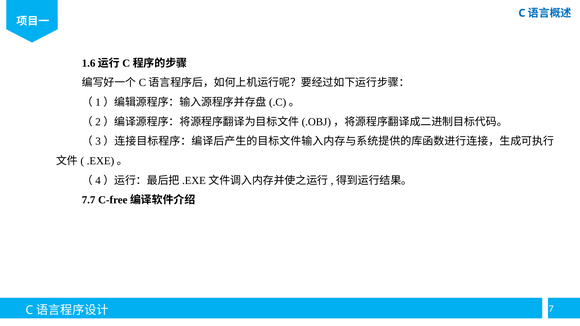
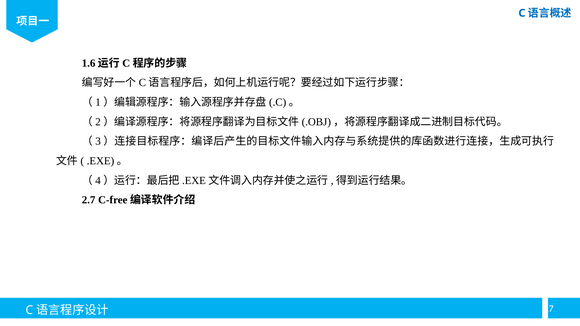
7.7: 7.7 -> 2.7
